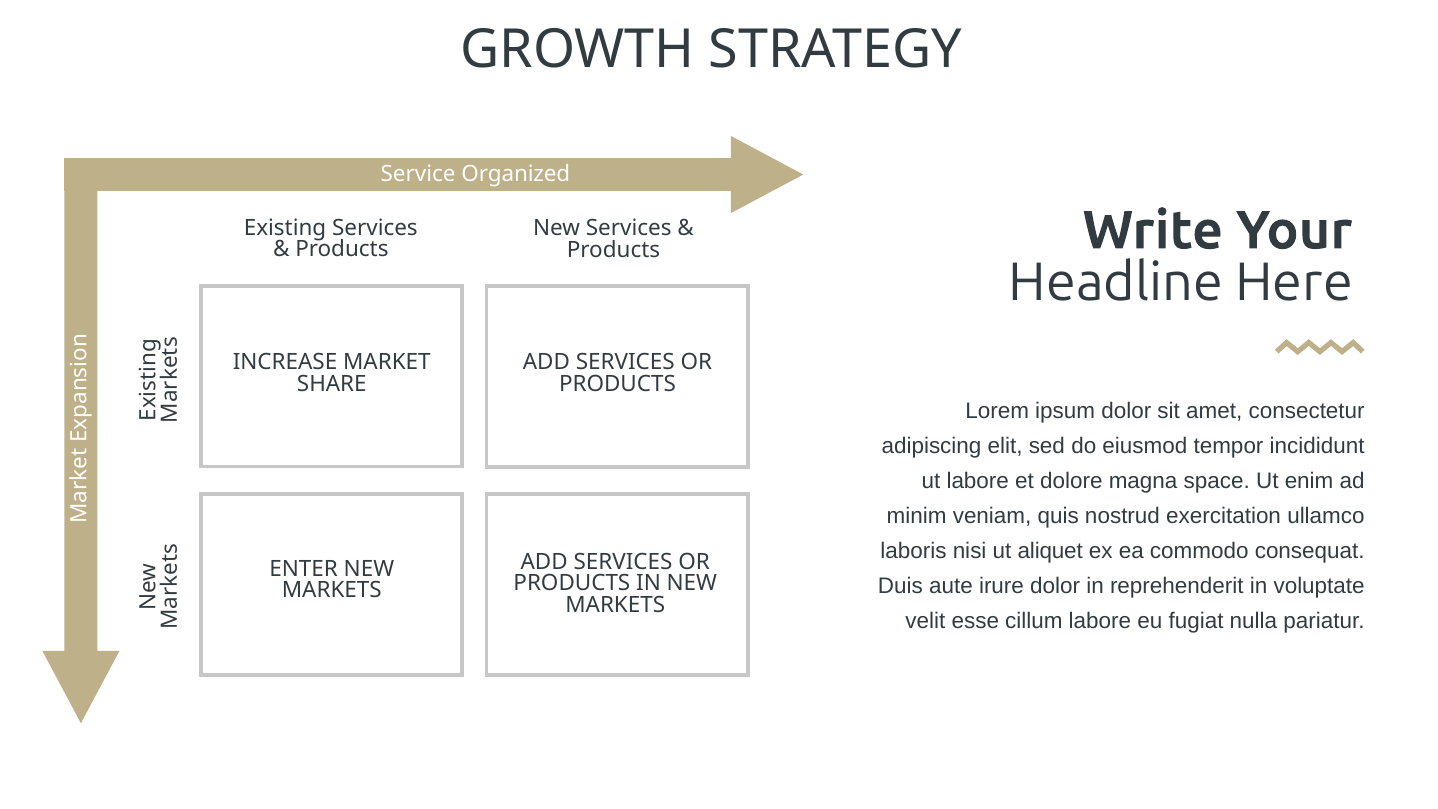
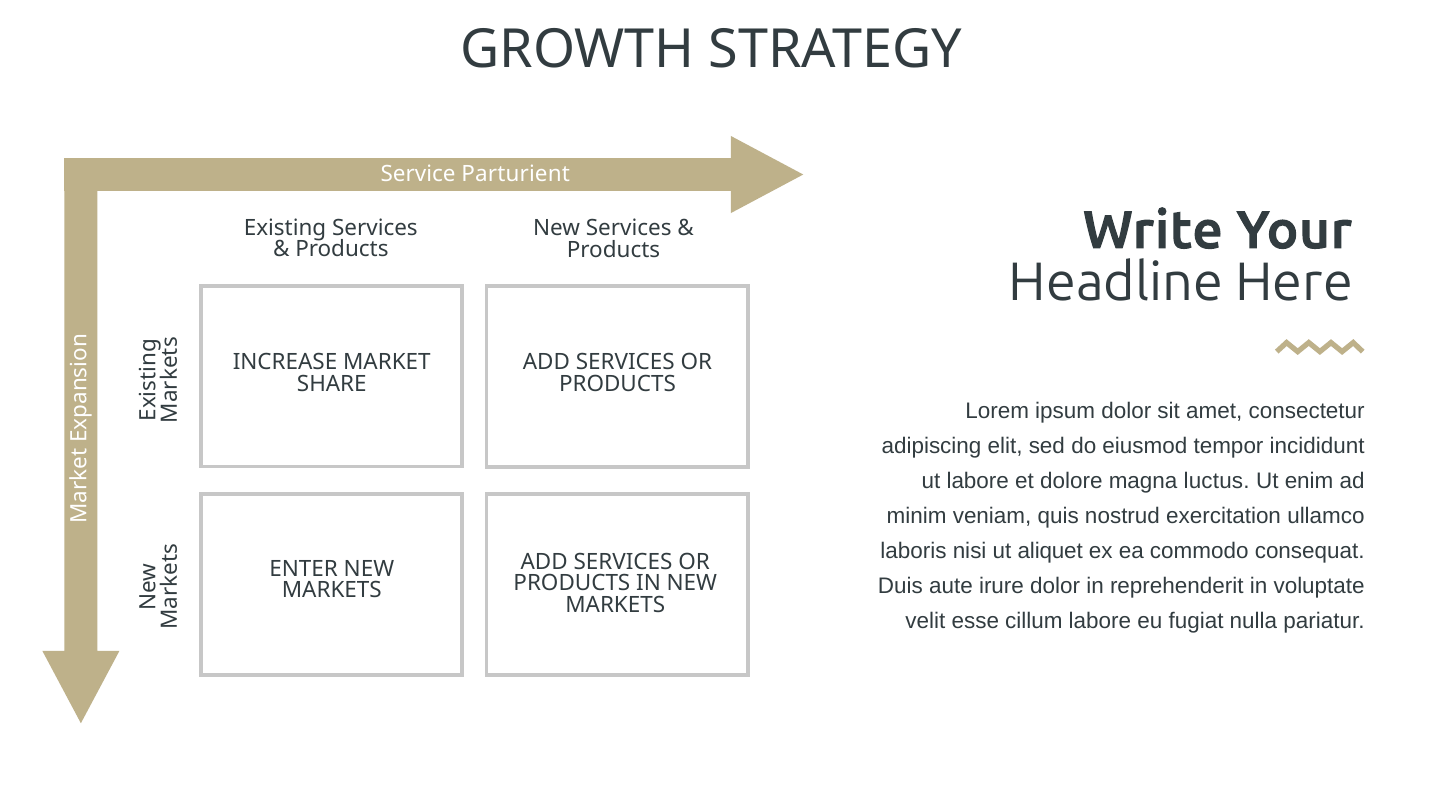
Organized: Organized -> Parturient
space: space -> luctus
